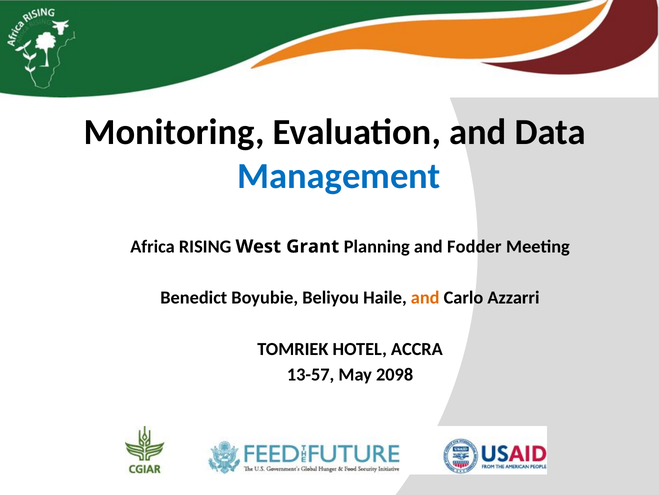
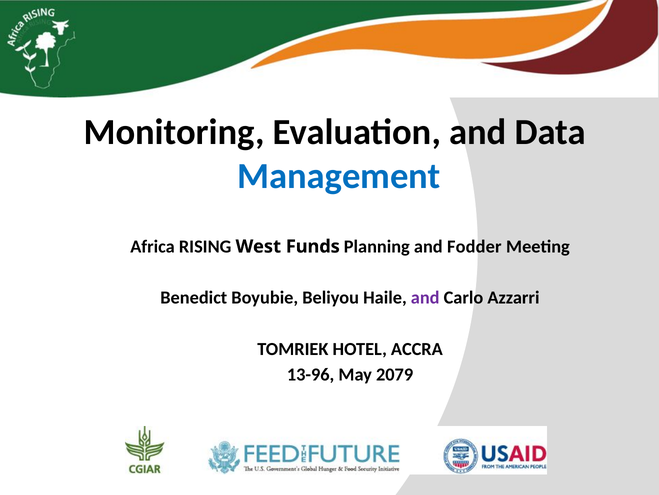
Grant: Grant -> Funds
and at (425, 297) colour: orange -> purple
13-57: 13-57 -> 13-96
2098: 2098 -> 2079
